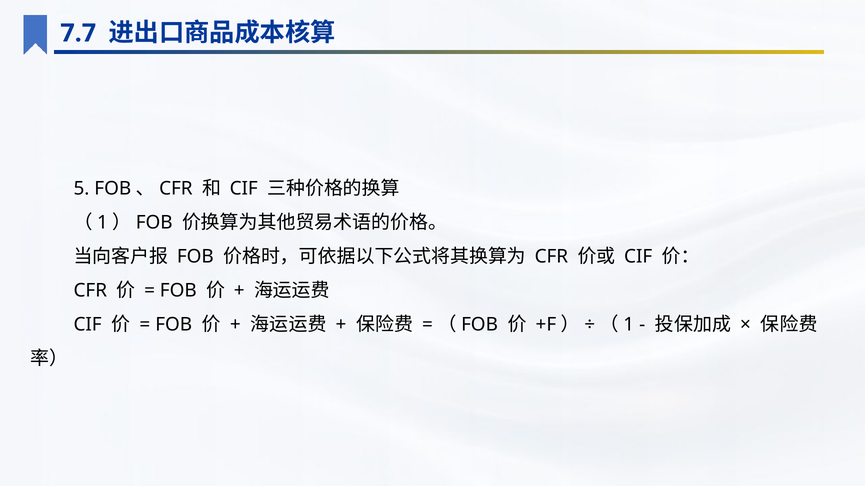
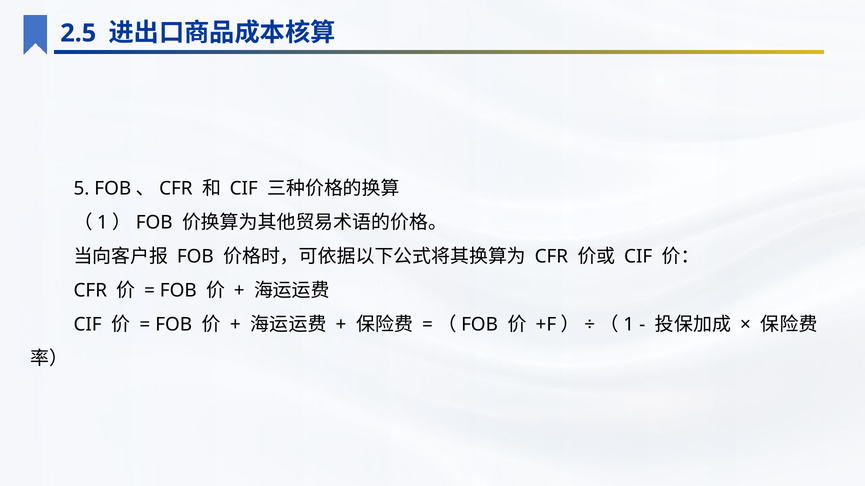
7.7: 7.7 -> 2.5
